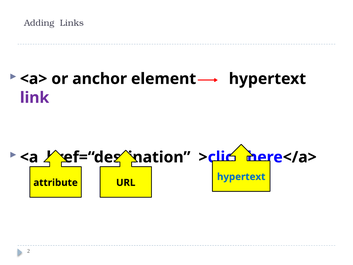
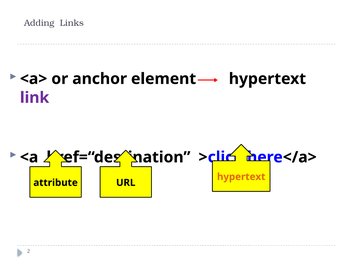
hypertext at (241, 177) colour: blue -> orange
